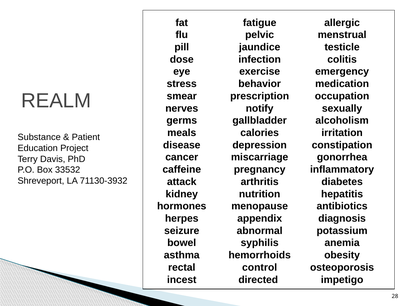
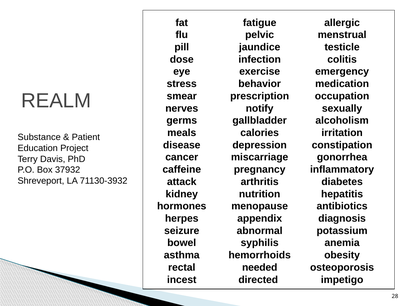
33532: 33532 -> 37932
control: control -> needed
